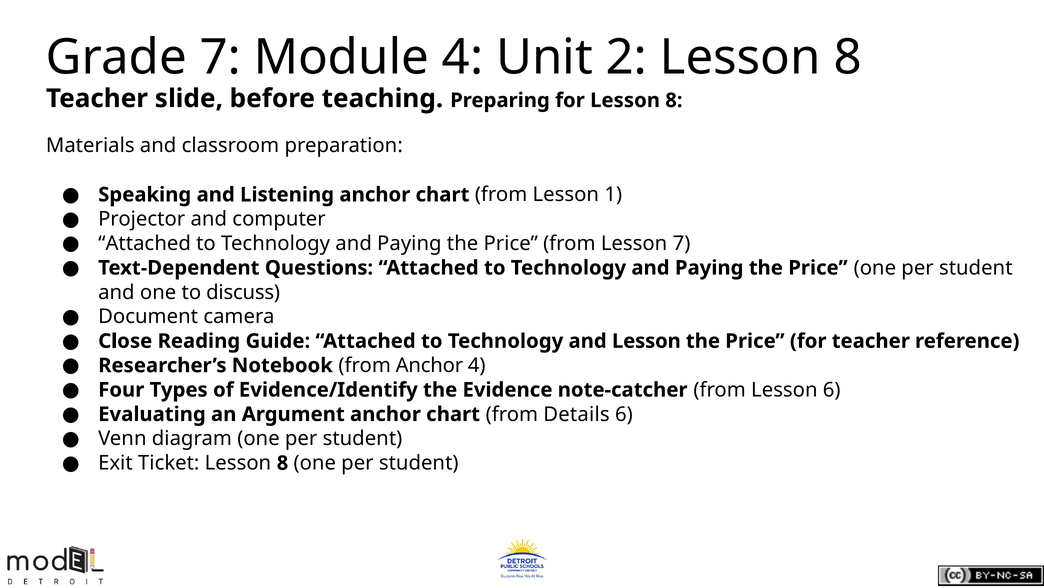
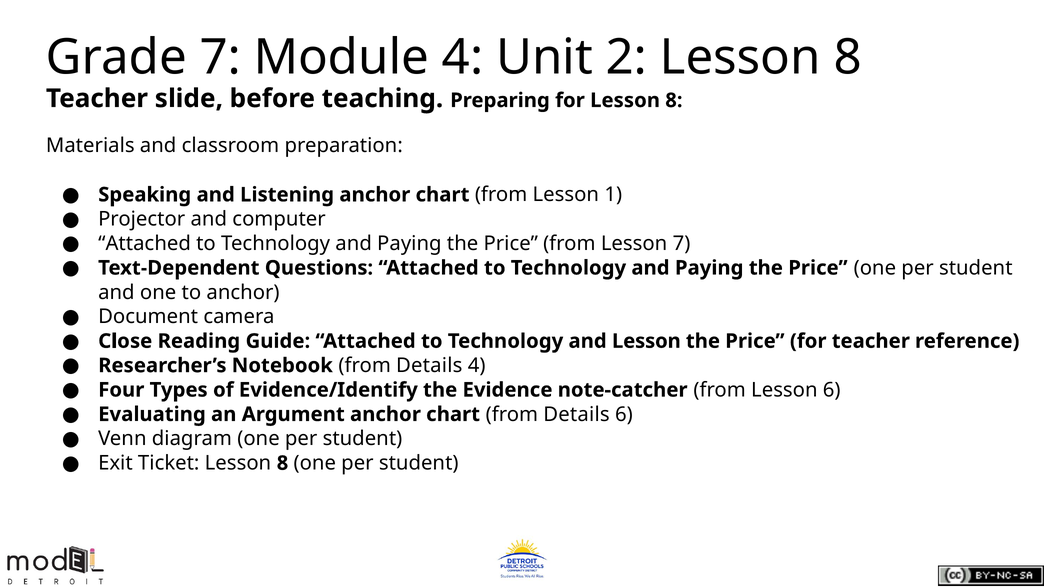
to discuss: discuss -> anchor
Notebook from Anchor: Anchor -> Details
